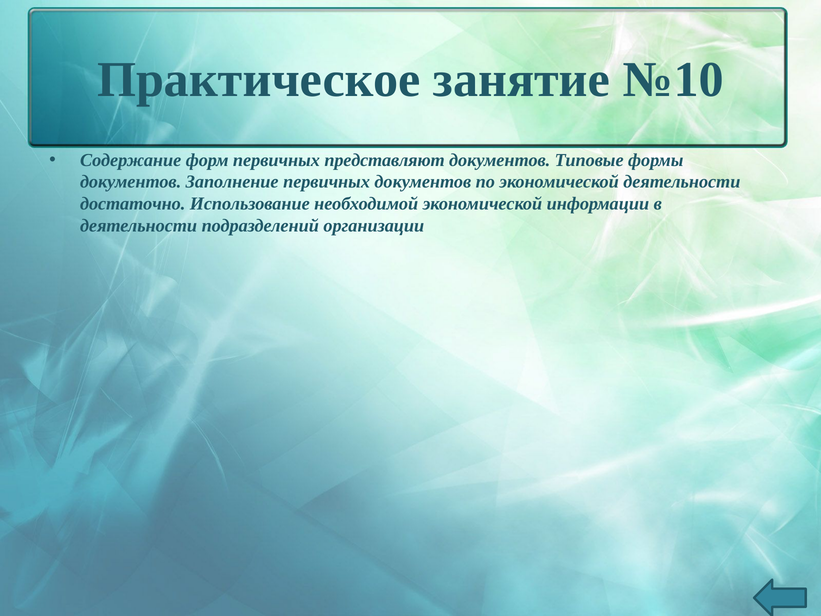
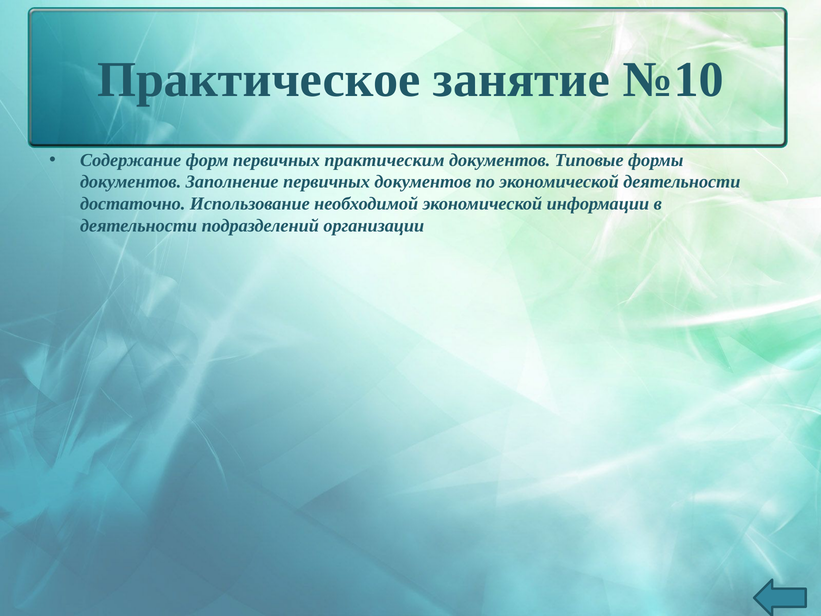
представляют: представляют -> практическим
